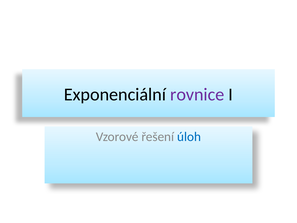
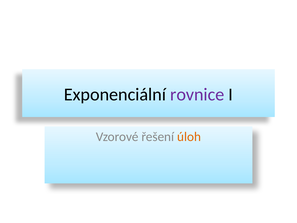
úloh colour: blue -> orange
